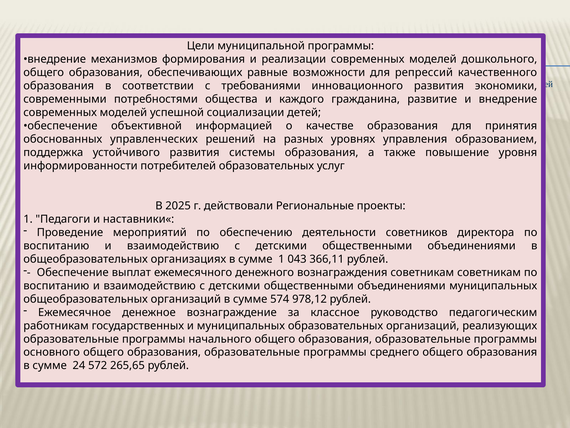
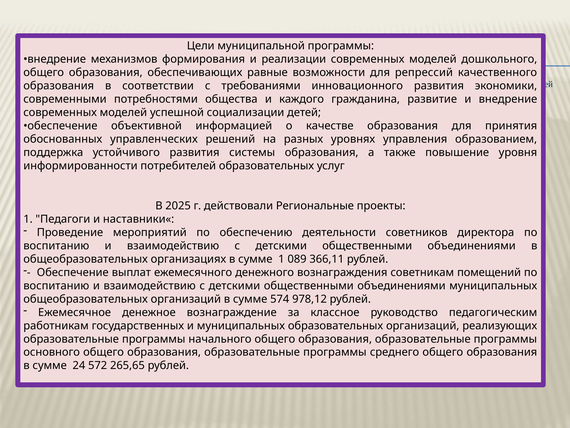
043: 043 -> 089
советникам советникам: советникам -> помещений
